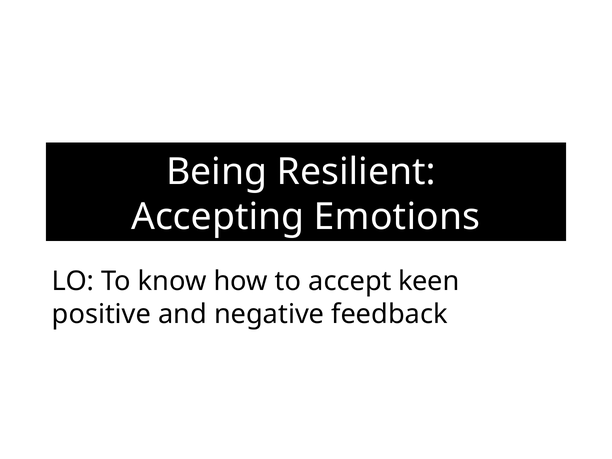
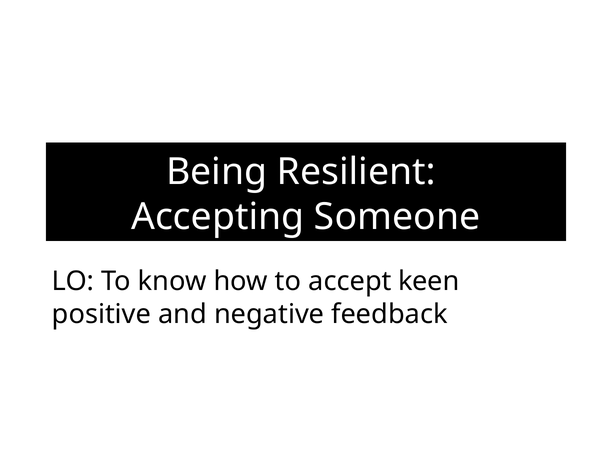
Emotions: Emotions -> Someone
